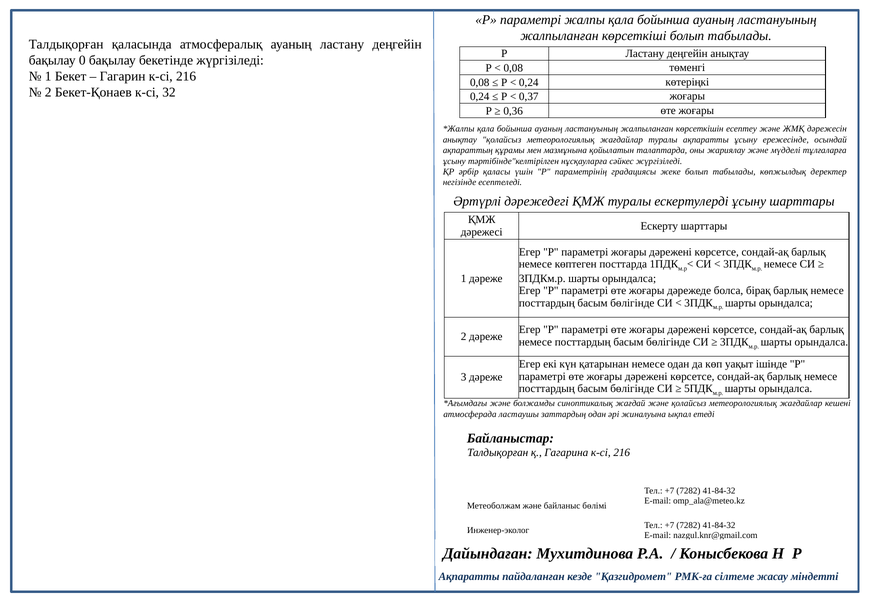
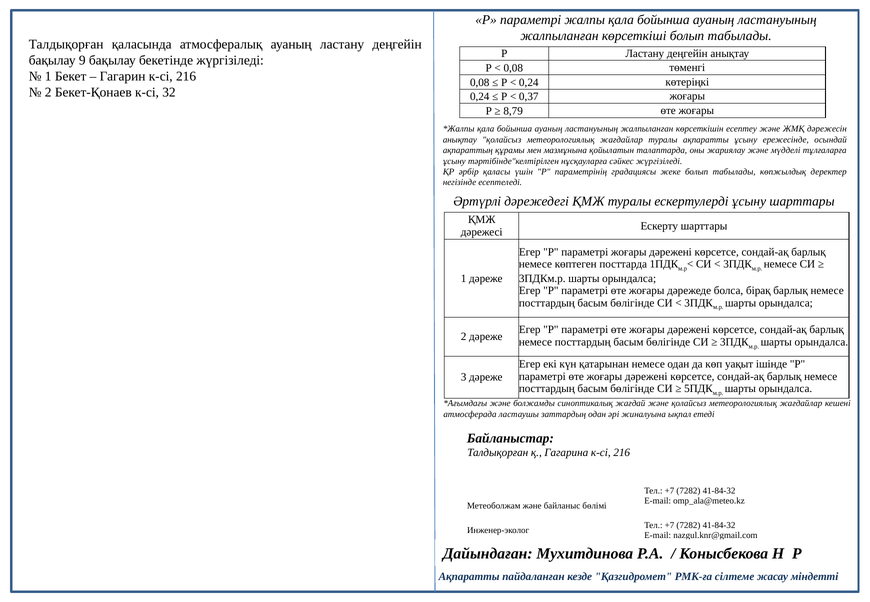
0: 0 -> 9
0,36: 0,36 -> 8,79
